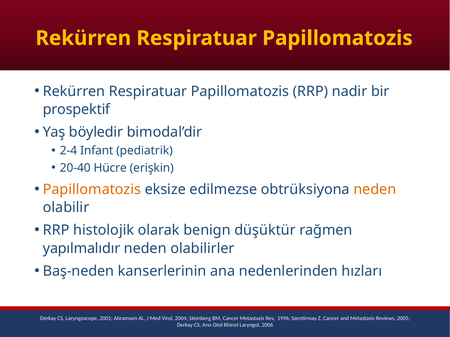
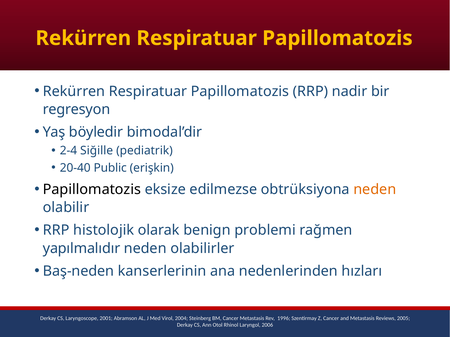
prospektif: prospektif -> regresyon
Infant: Infant -> Siğille
Hücre: Hücre -> Public
Papillomatozis at (92, 190) colour: orange -> black
düşüktür: düşüktür -> problemi
